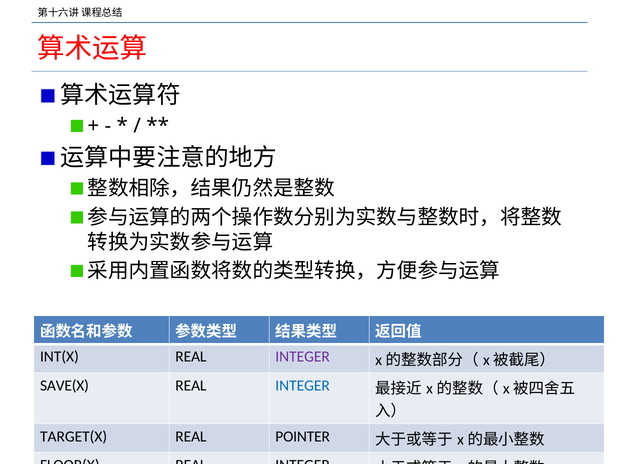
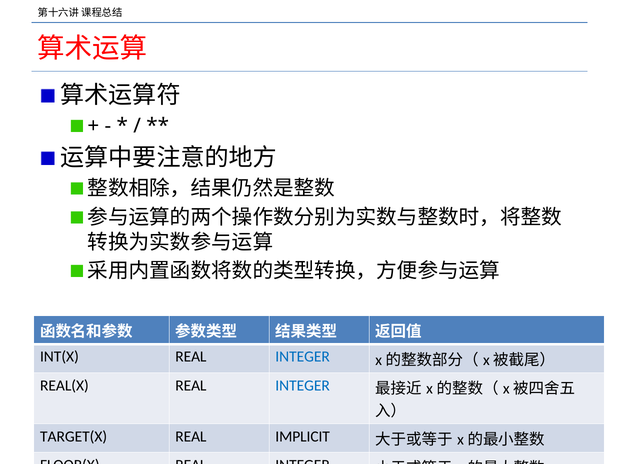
INTEGER at (303, 357) colour: purple -> blue
SAVE(X: SAVE(X -> REAL(X
POINTER: POINTER -> IMPLICIT
